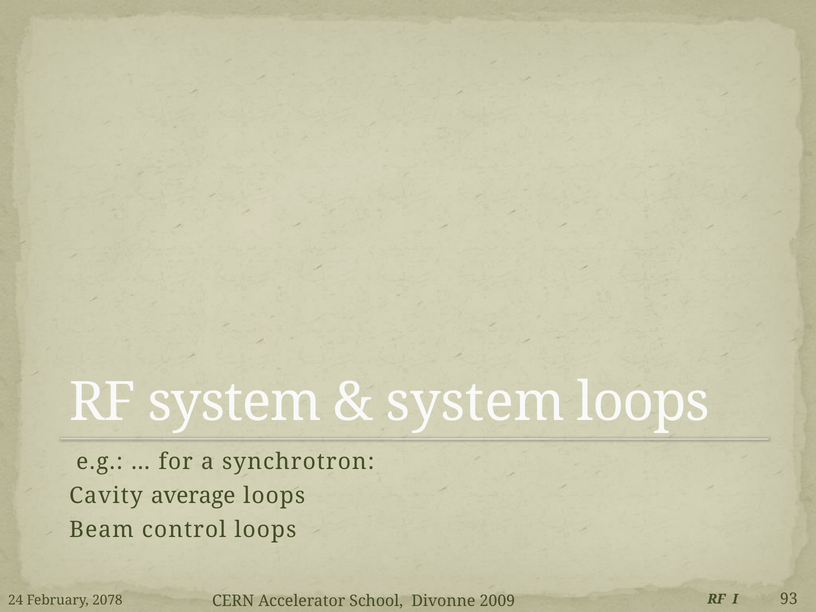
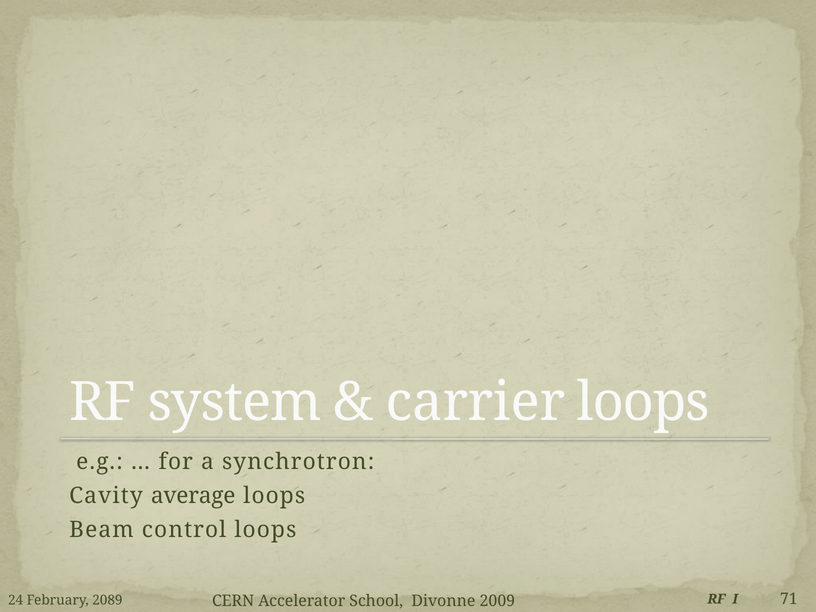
system at (475, 402): system -> carrier
2078: 2078 -> 2089
93: 93 -> 71
